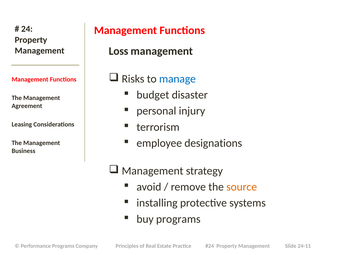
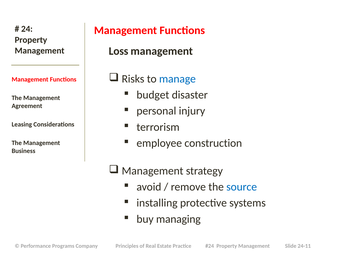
designations: designations -> construction
source colour: orange -> blue
buy programs: programs -> managing
